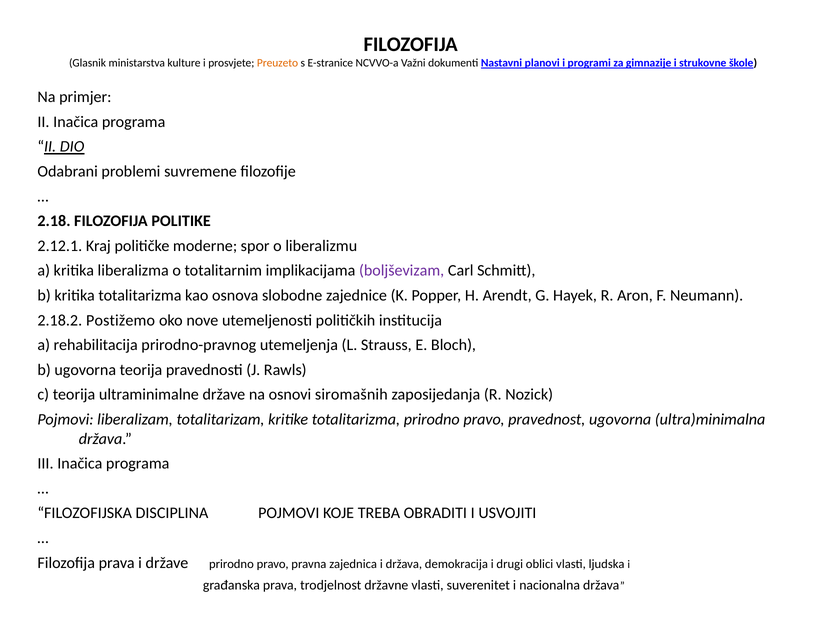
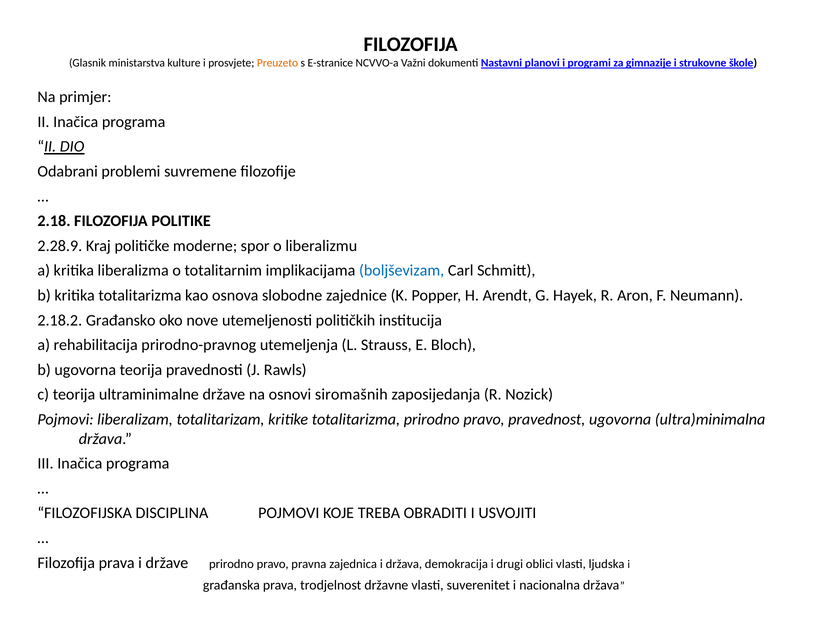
2.12.1: 2.12.1 -> 2.28.9
boljševizam colour: purple -> blue
Postižemo: Postižemo -> Građansko
